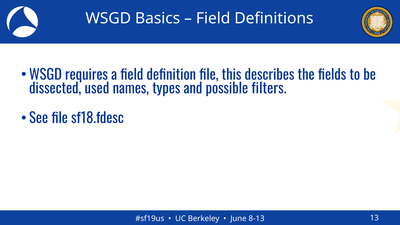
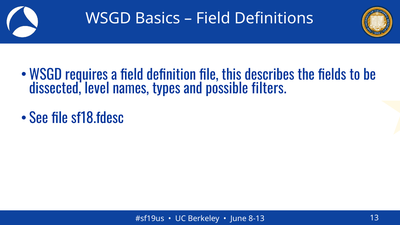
used: used -> level
